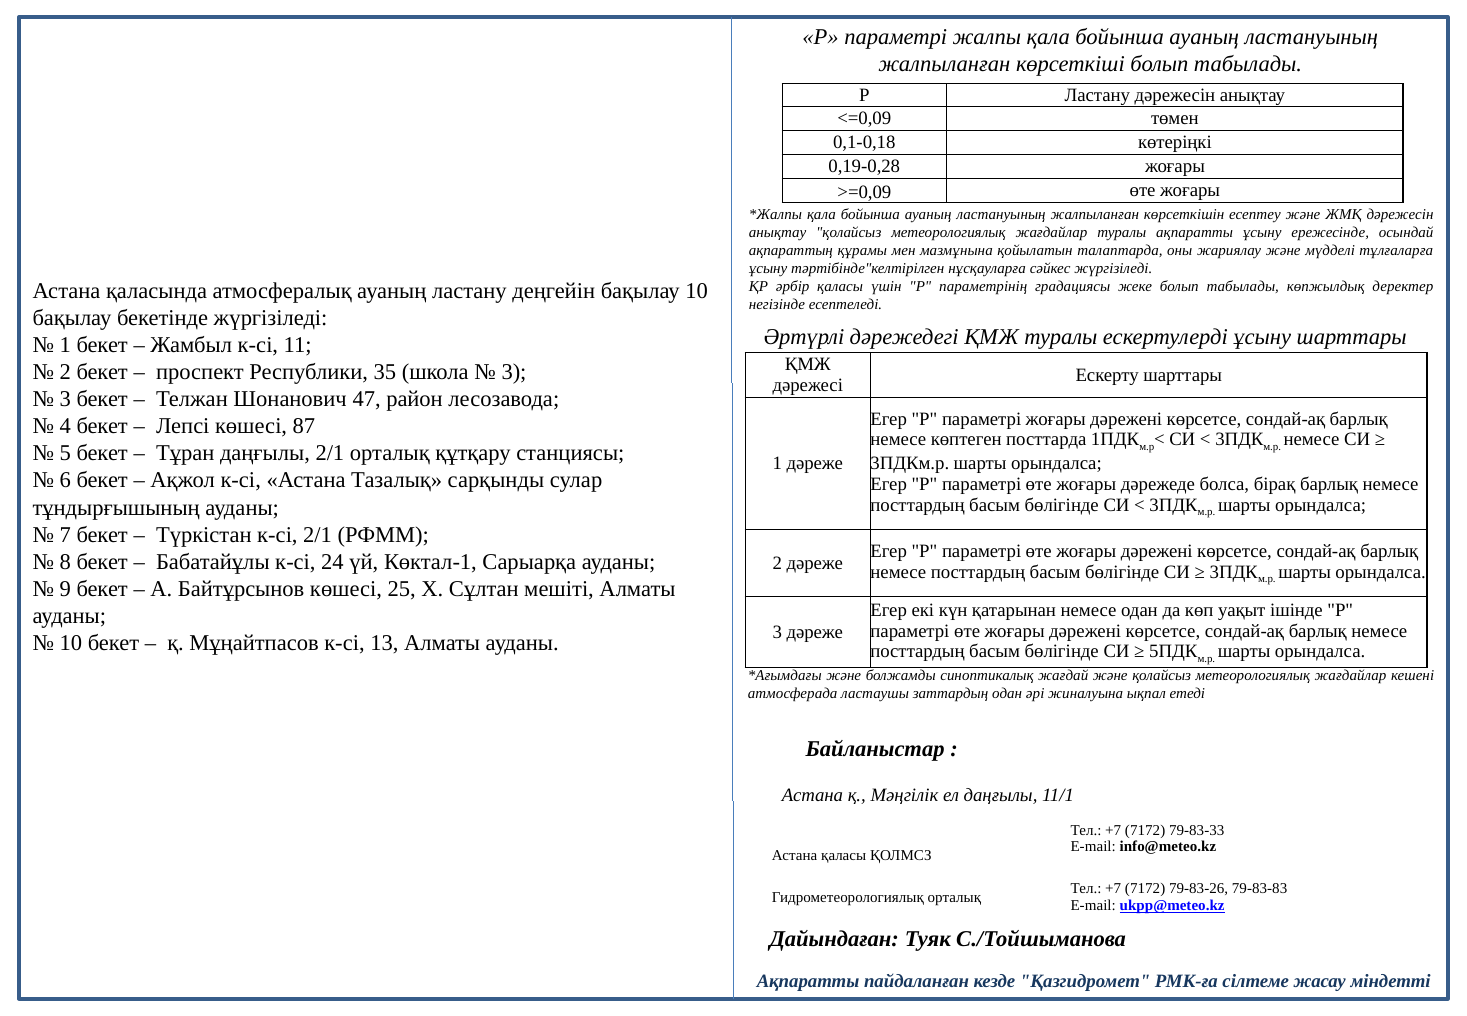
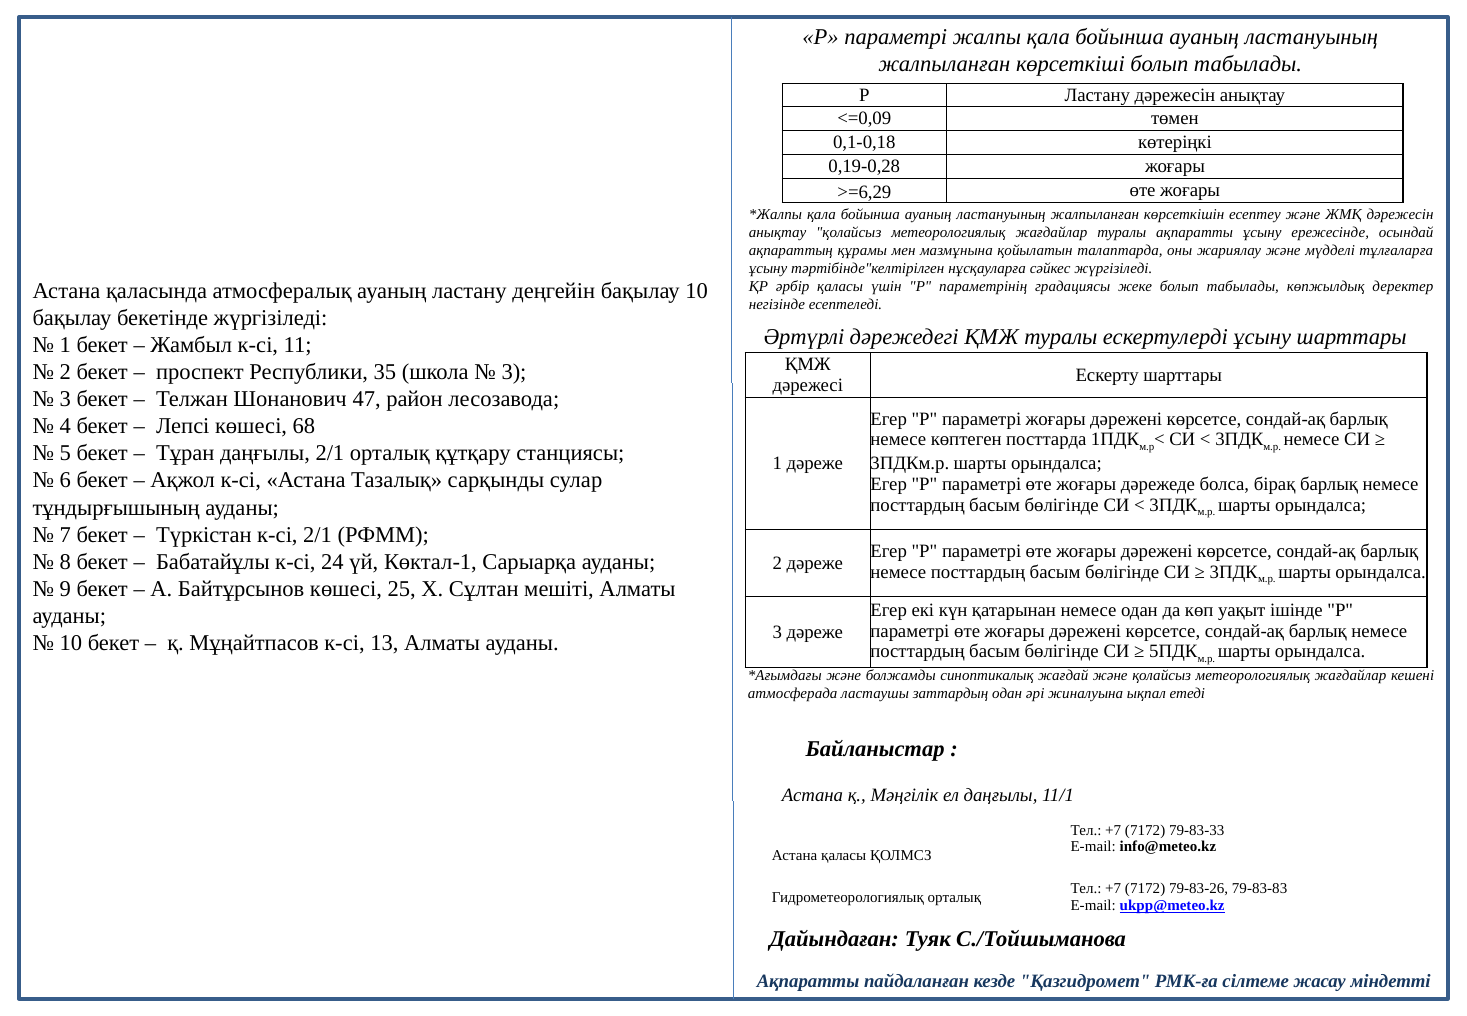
>=0,09: >=0,09 -> >=6,29
87: 87 -> 68
